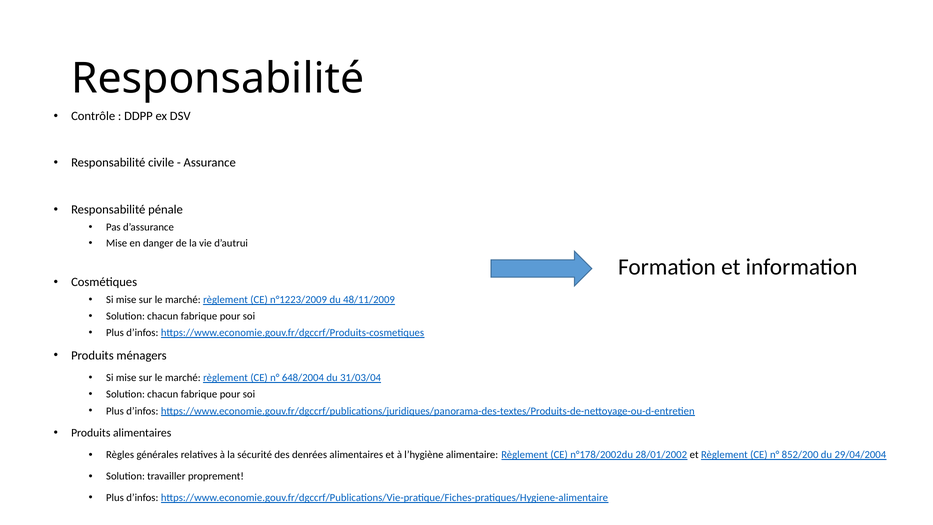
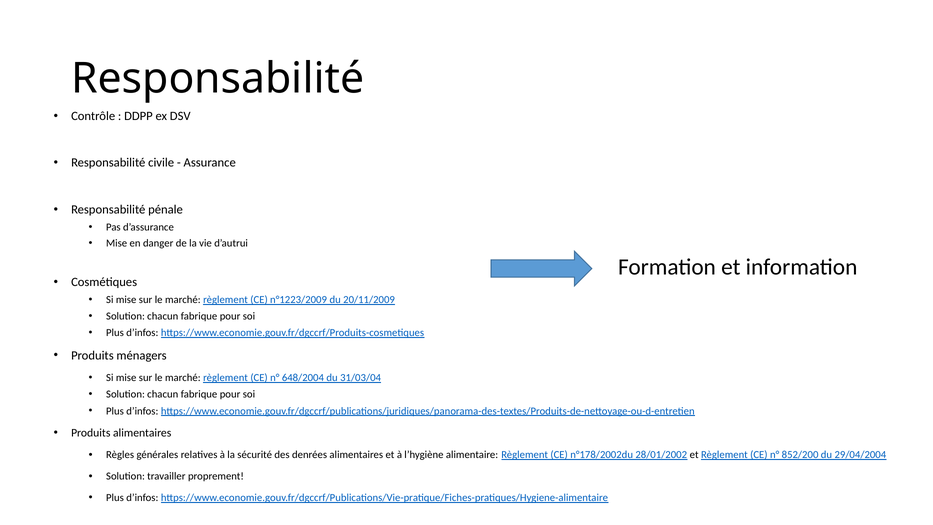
48/11/2009: 48/11/2009 -> 20/11/2009
